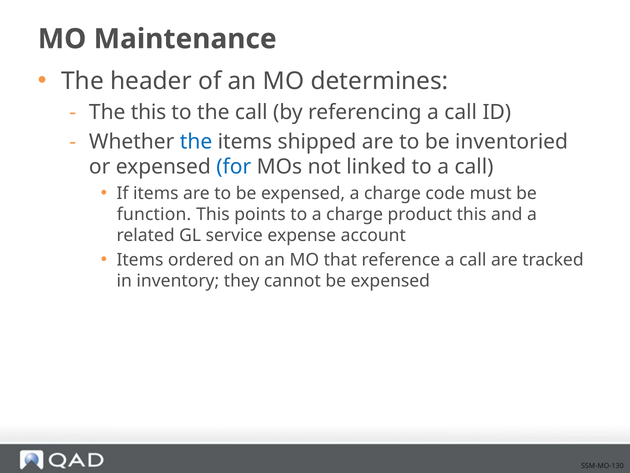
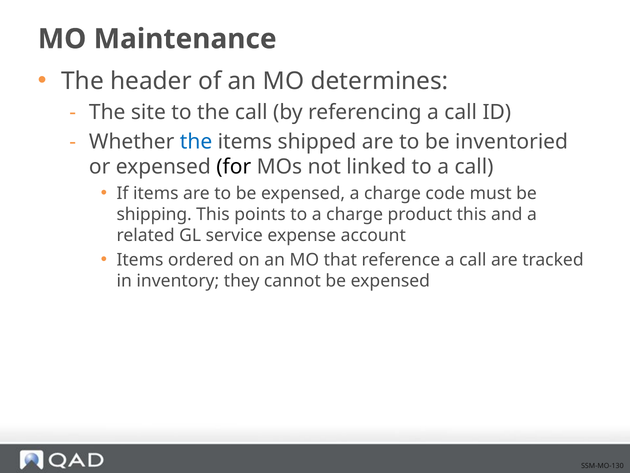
The this: this -> site
for colour: blue -> black
function: function -> shipping
